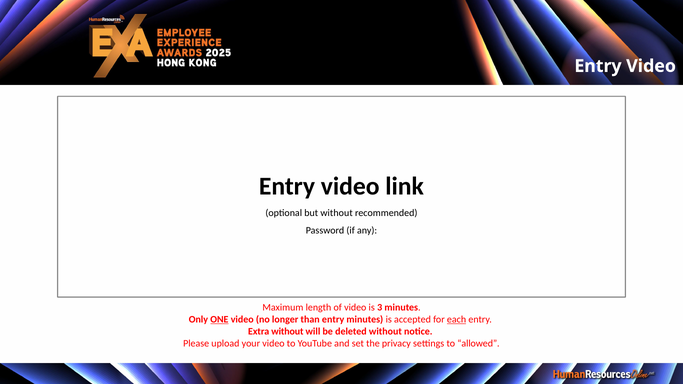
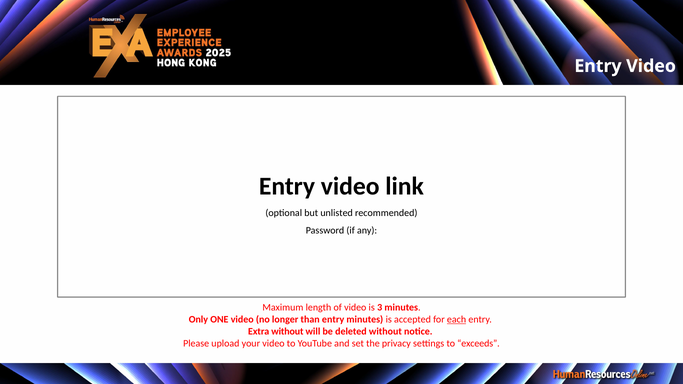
but without: without -> unlisted
ONE underline: present -> none
allowed: allowed -> exceeds
